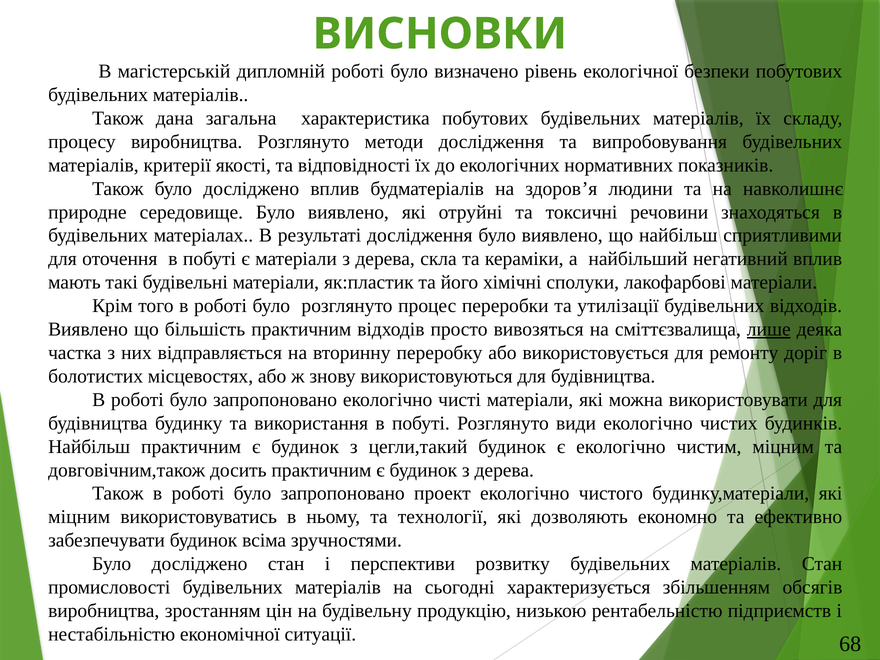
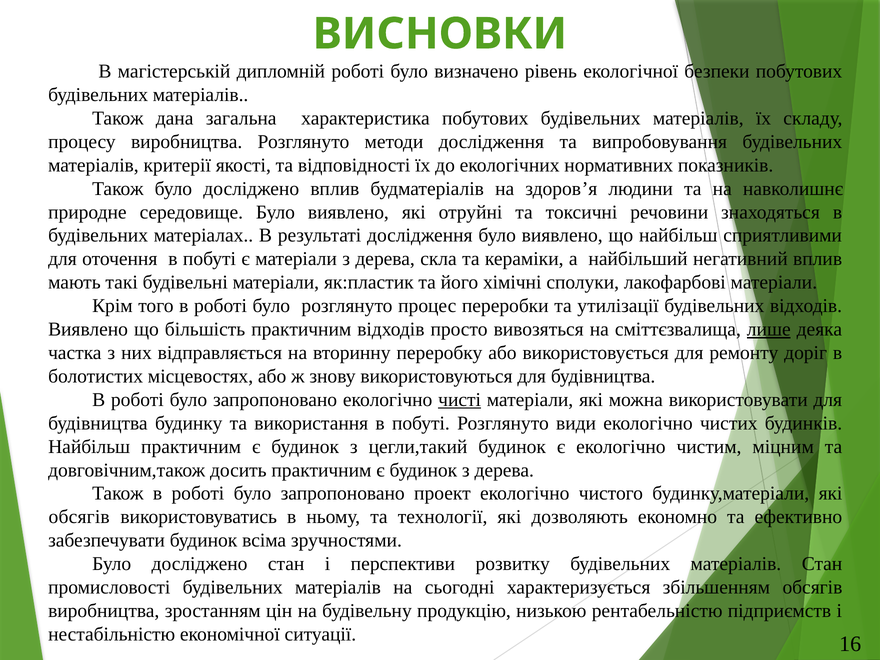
чисті underline: none -> present
міцним at (79, 517): міцним -> обсягів
68: 68 -> 16
